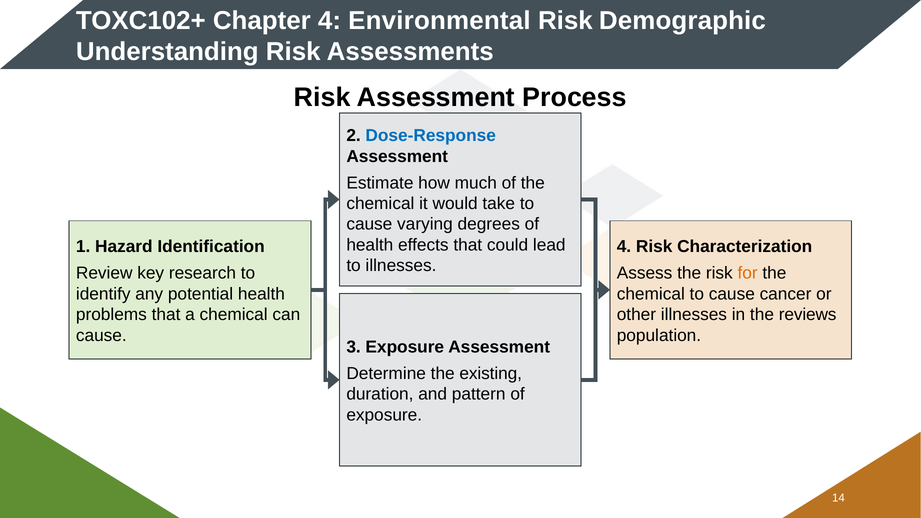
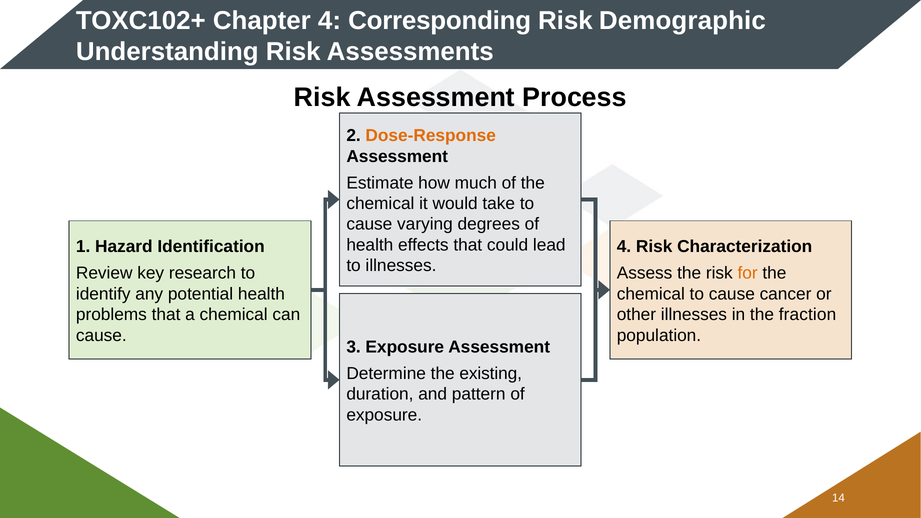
Environmental: Environmental -> Corresponding
Dose-Response colour: blue -> orange
reviews: reviews -> fraction
